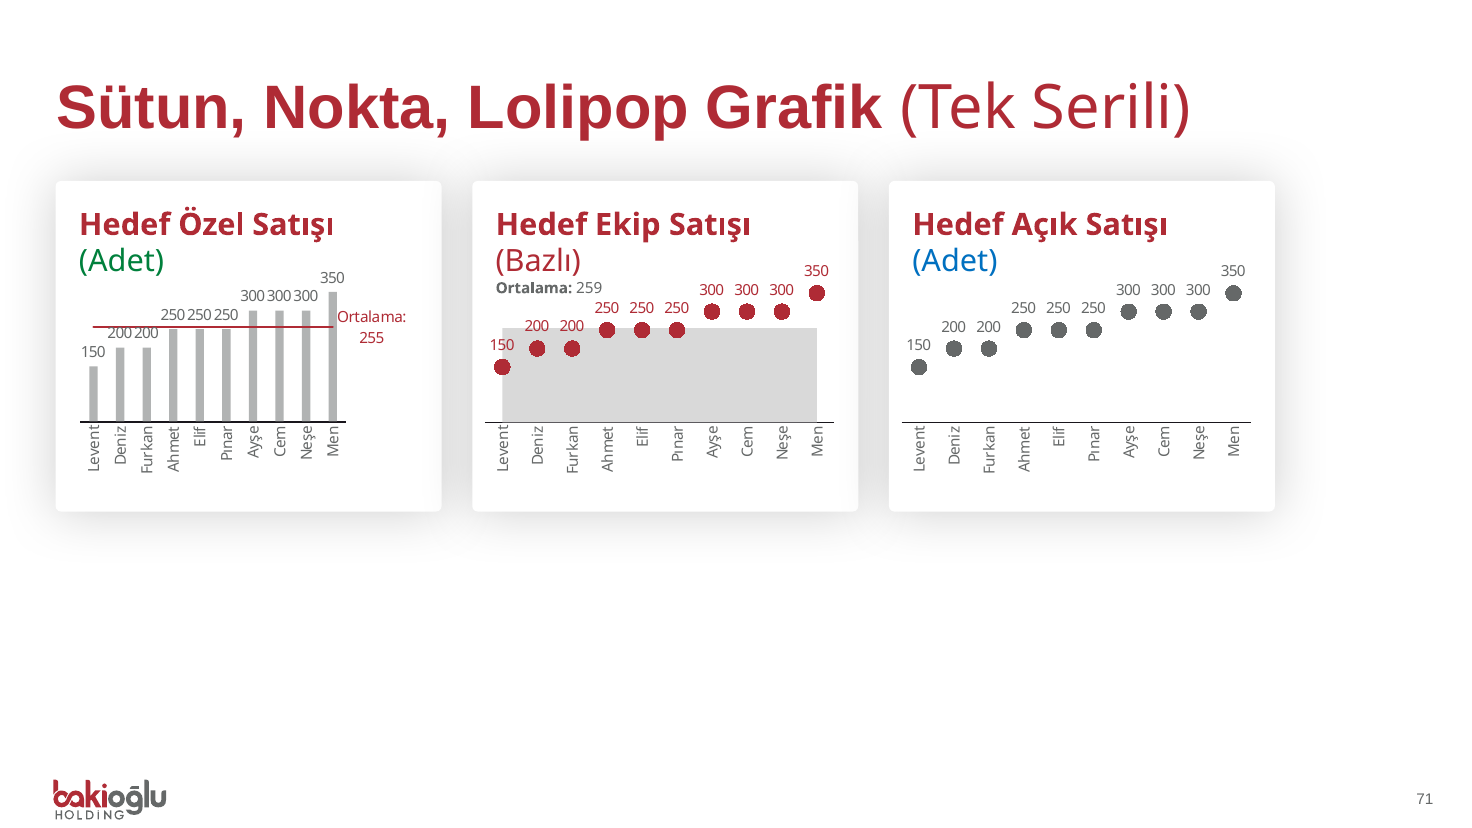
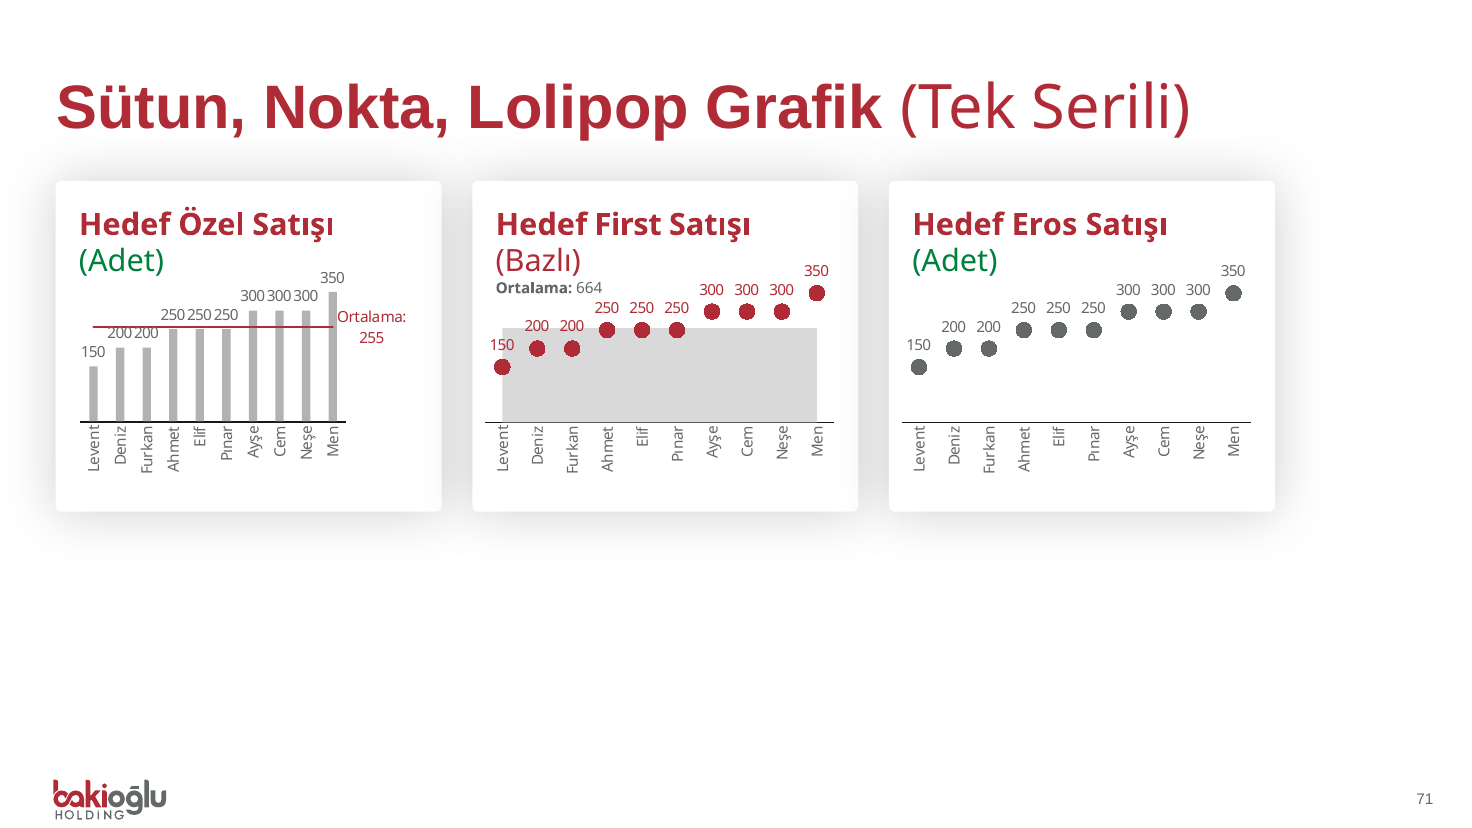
Ekip: Ekip -> First
Açık: Açık -> Eros
Adet at (955, 262) colour: blue -> green
259: 259 -> 664
